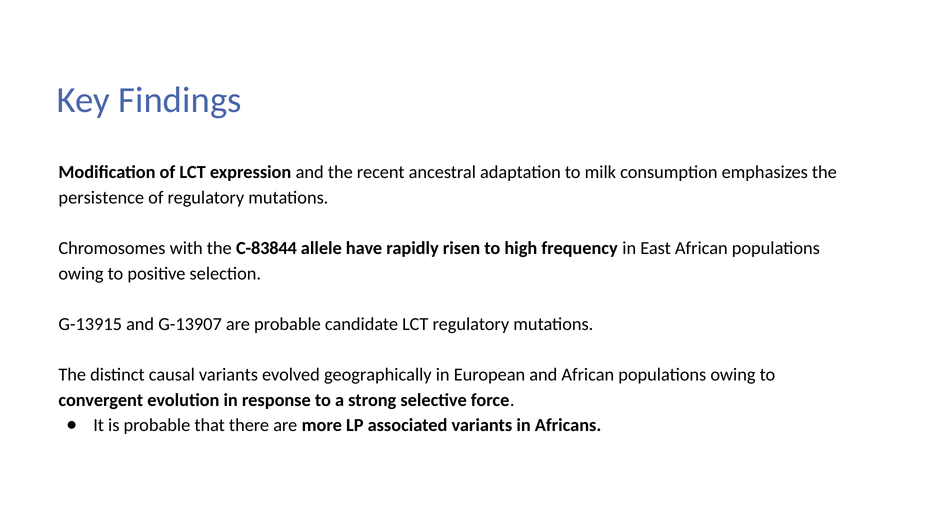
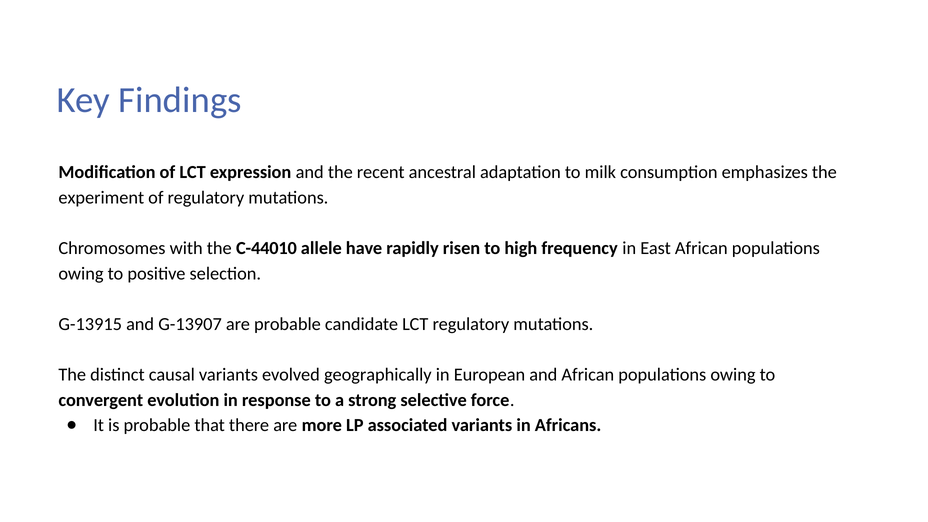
persistence: persistence -> experiment
C-83844: C-83844 -> C-44010
